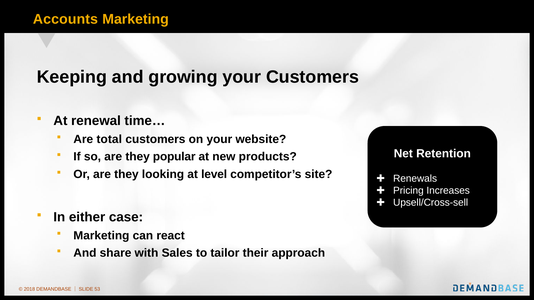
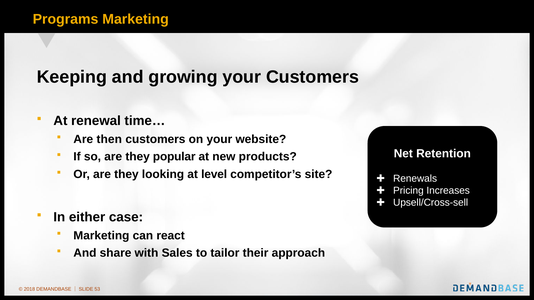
Accounts: Accounts -> Programs
total: total -> then
